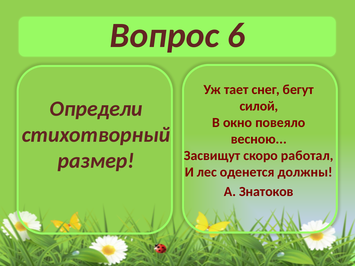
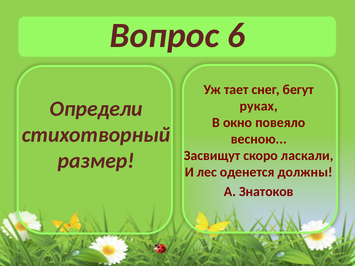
силой: силой -> руках
работал: работал -> ласкали
